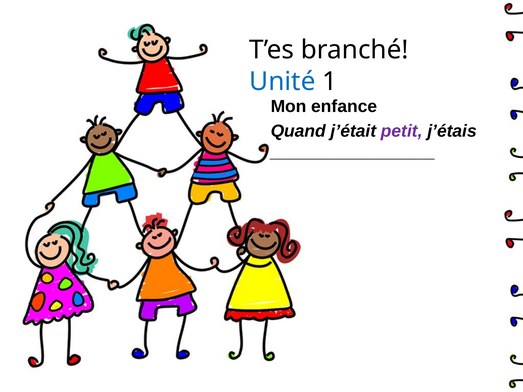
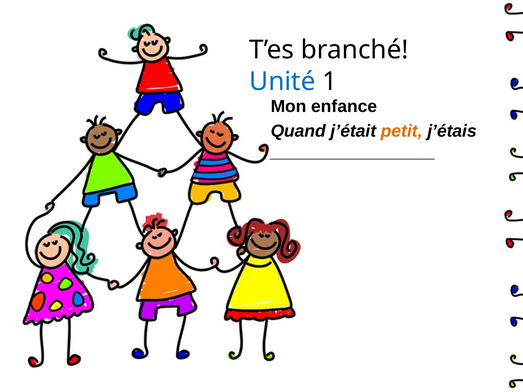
petit colour: purple -> orange
